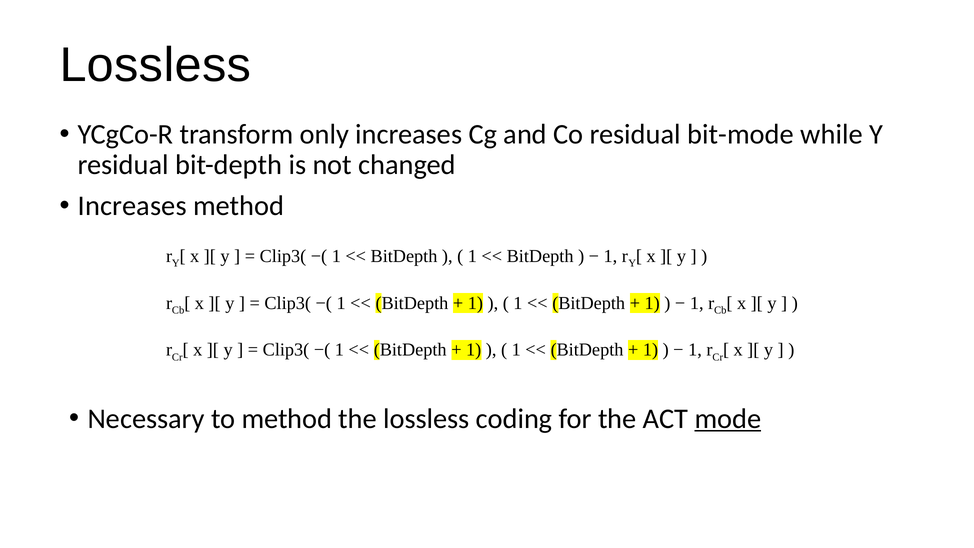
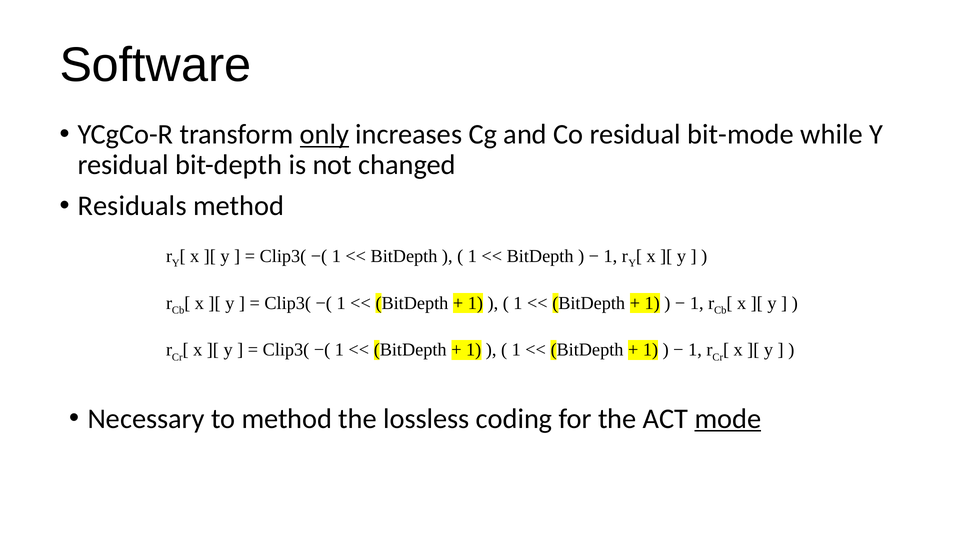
Lossless at (155, 65): Lossless -> Software
only underline: none -> present
Increases at (132, 206): Increases -> Residuals
